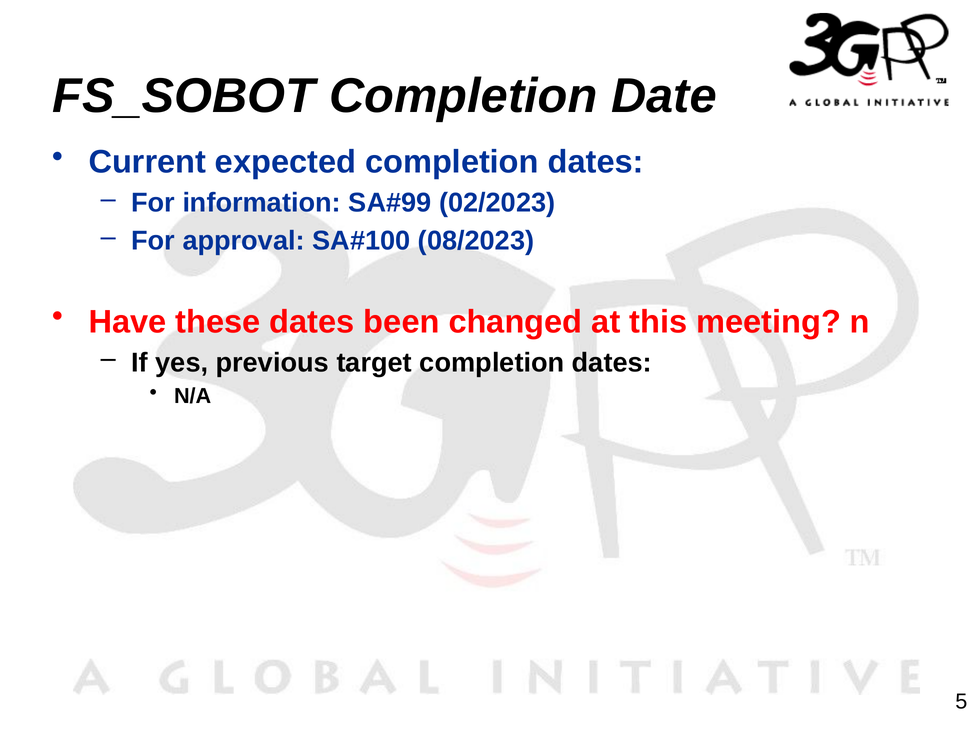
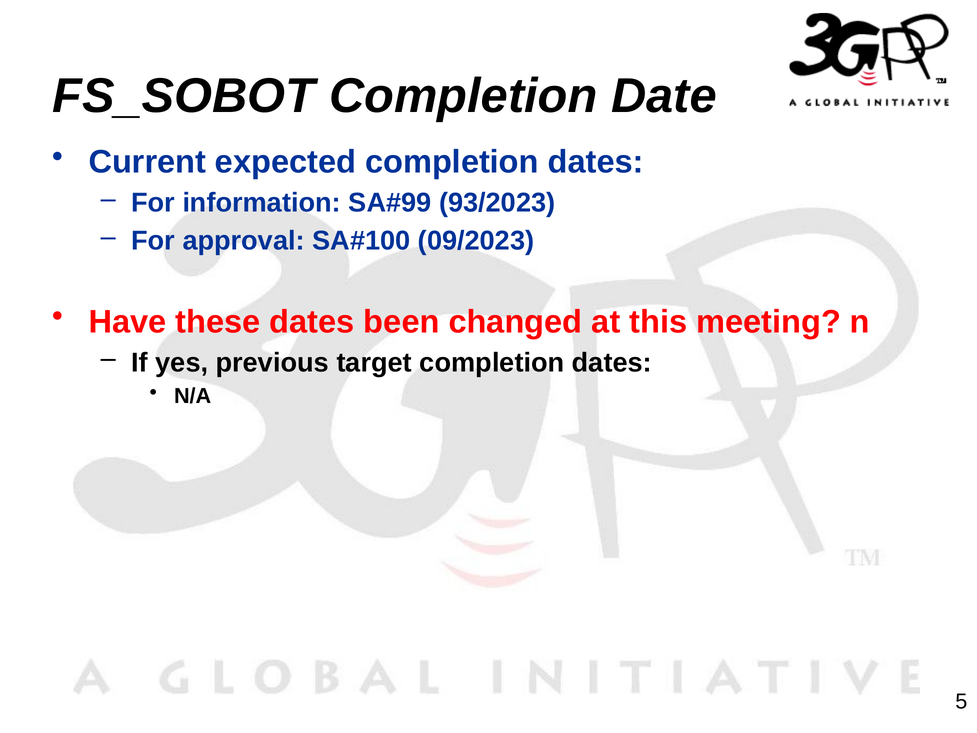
02/2023: 02/2023 -> 93/2023
08/2023: 08/2023 -> 09/2023
